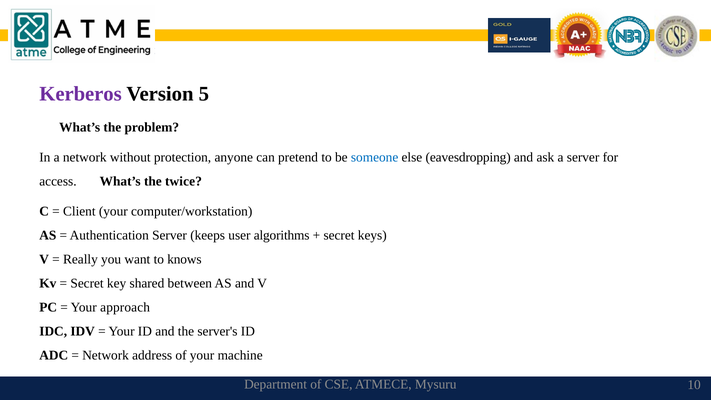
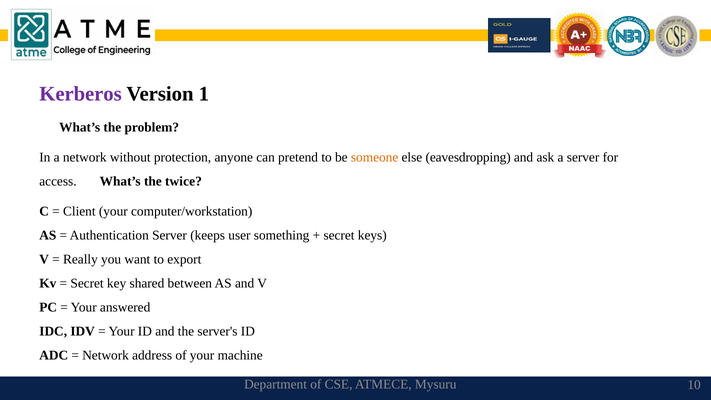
5: 5 -> 1
someone colour: blue -> orange
algorithms: algorithms -> something
knows: knows -> export
approach: approach -> answered
